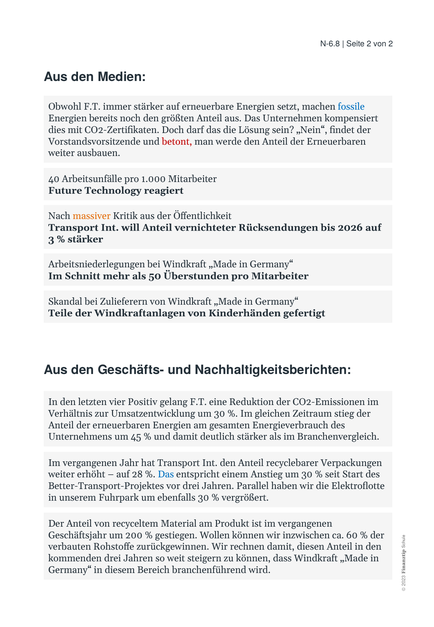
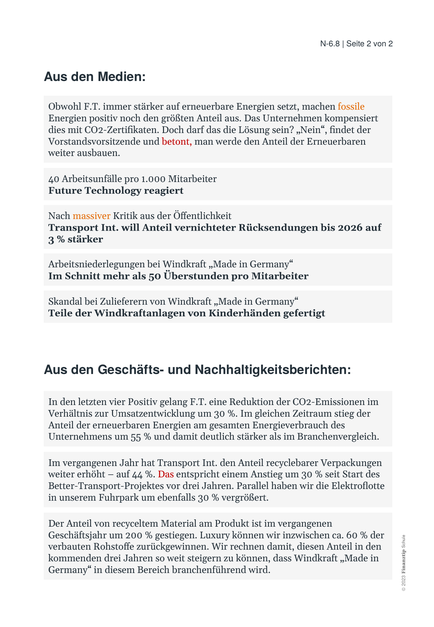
fossile colour: blue -> orange
Energien bereits: bereits -> positiv
45: 45 -> 55
28: 28 -> 44
Das at (166, 474) colour: blue -> red
Wollen: Wollen -> Luxury
